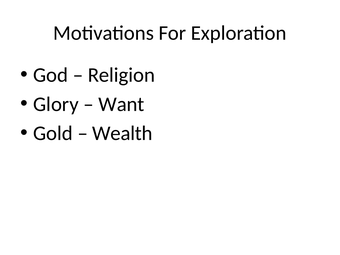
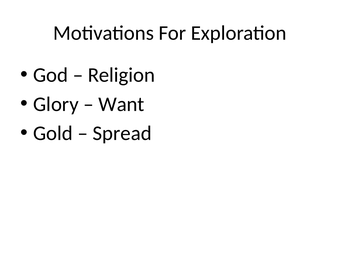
Wealth: Wealth -> Spread
